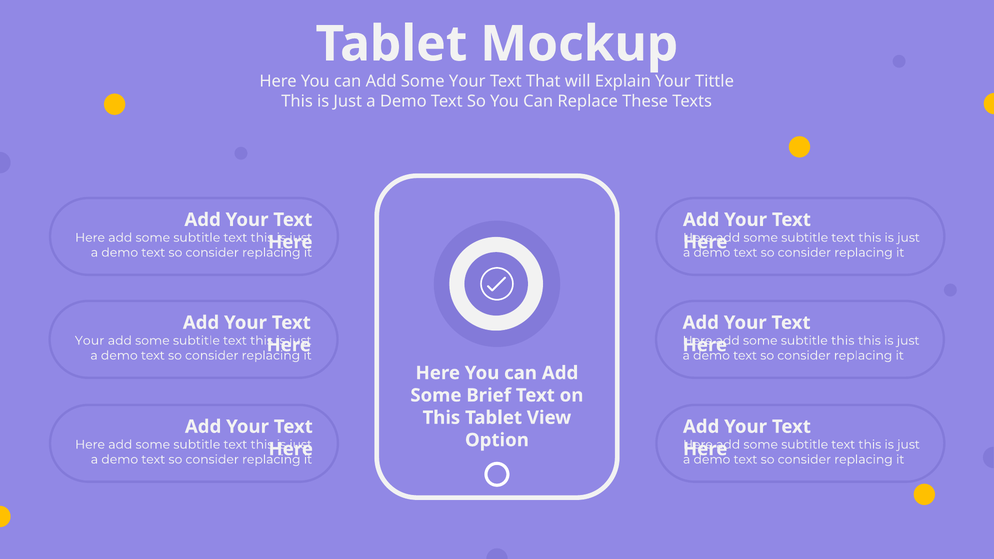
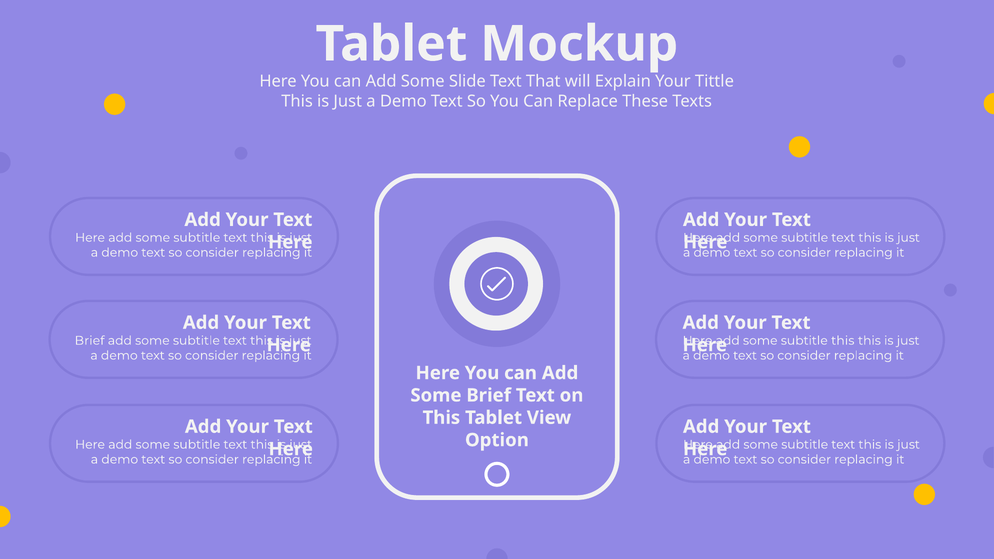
Your at (467, 81): Your -> Slide
Your at (90, 341): Your -> Brief
